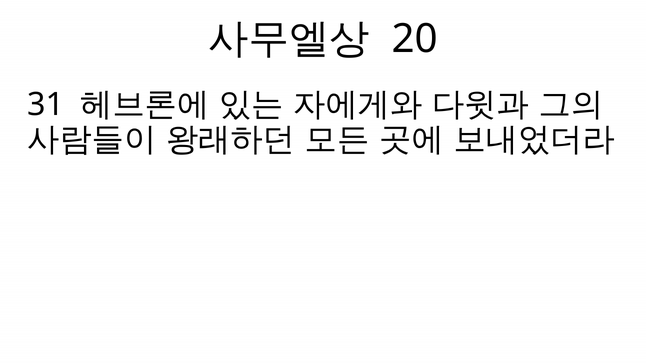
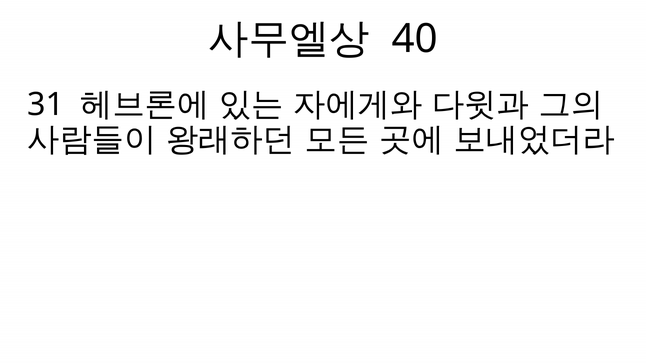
20: 20 -> 40
